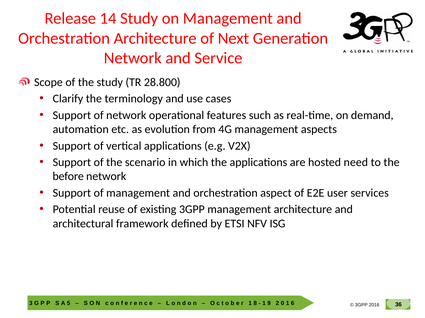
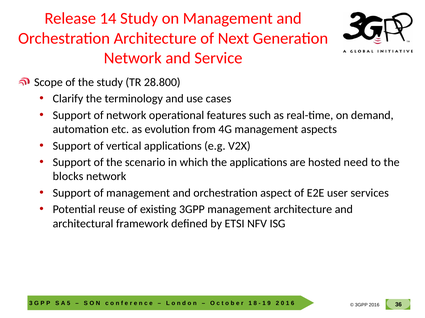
before: before -> blocks
